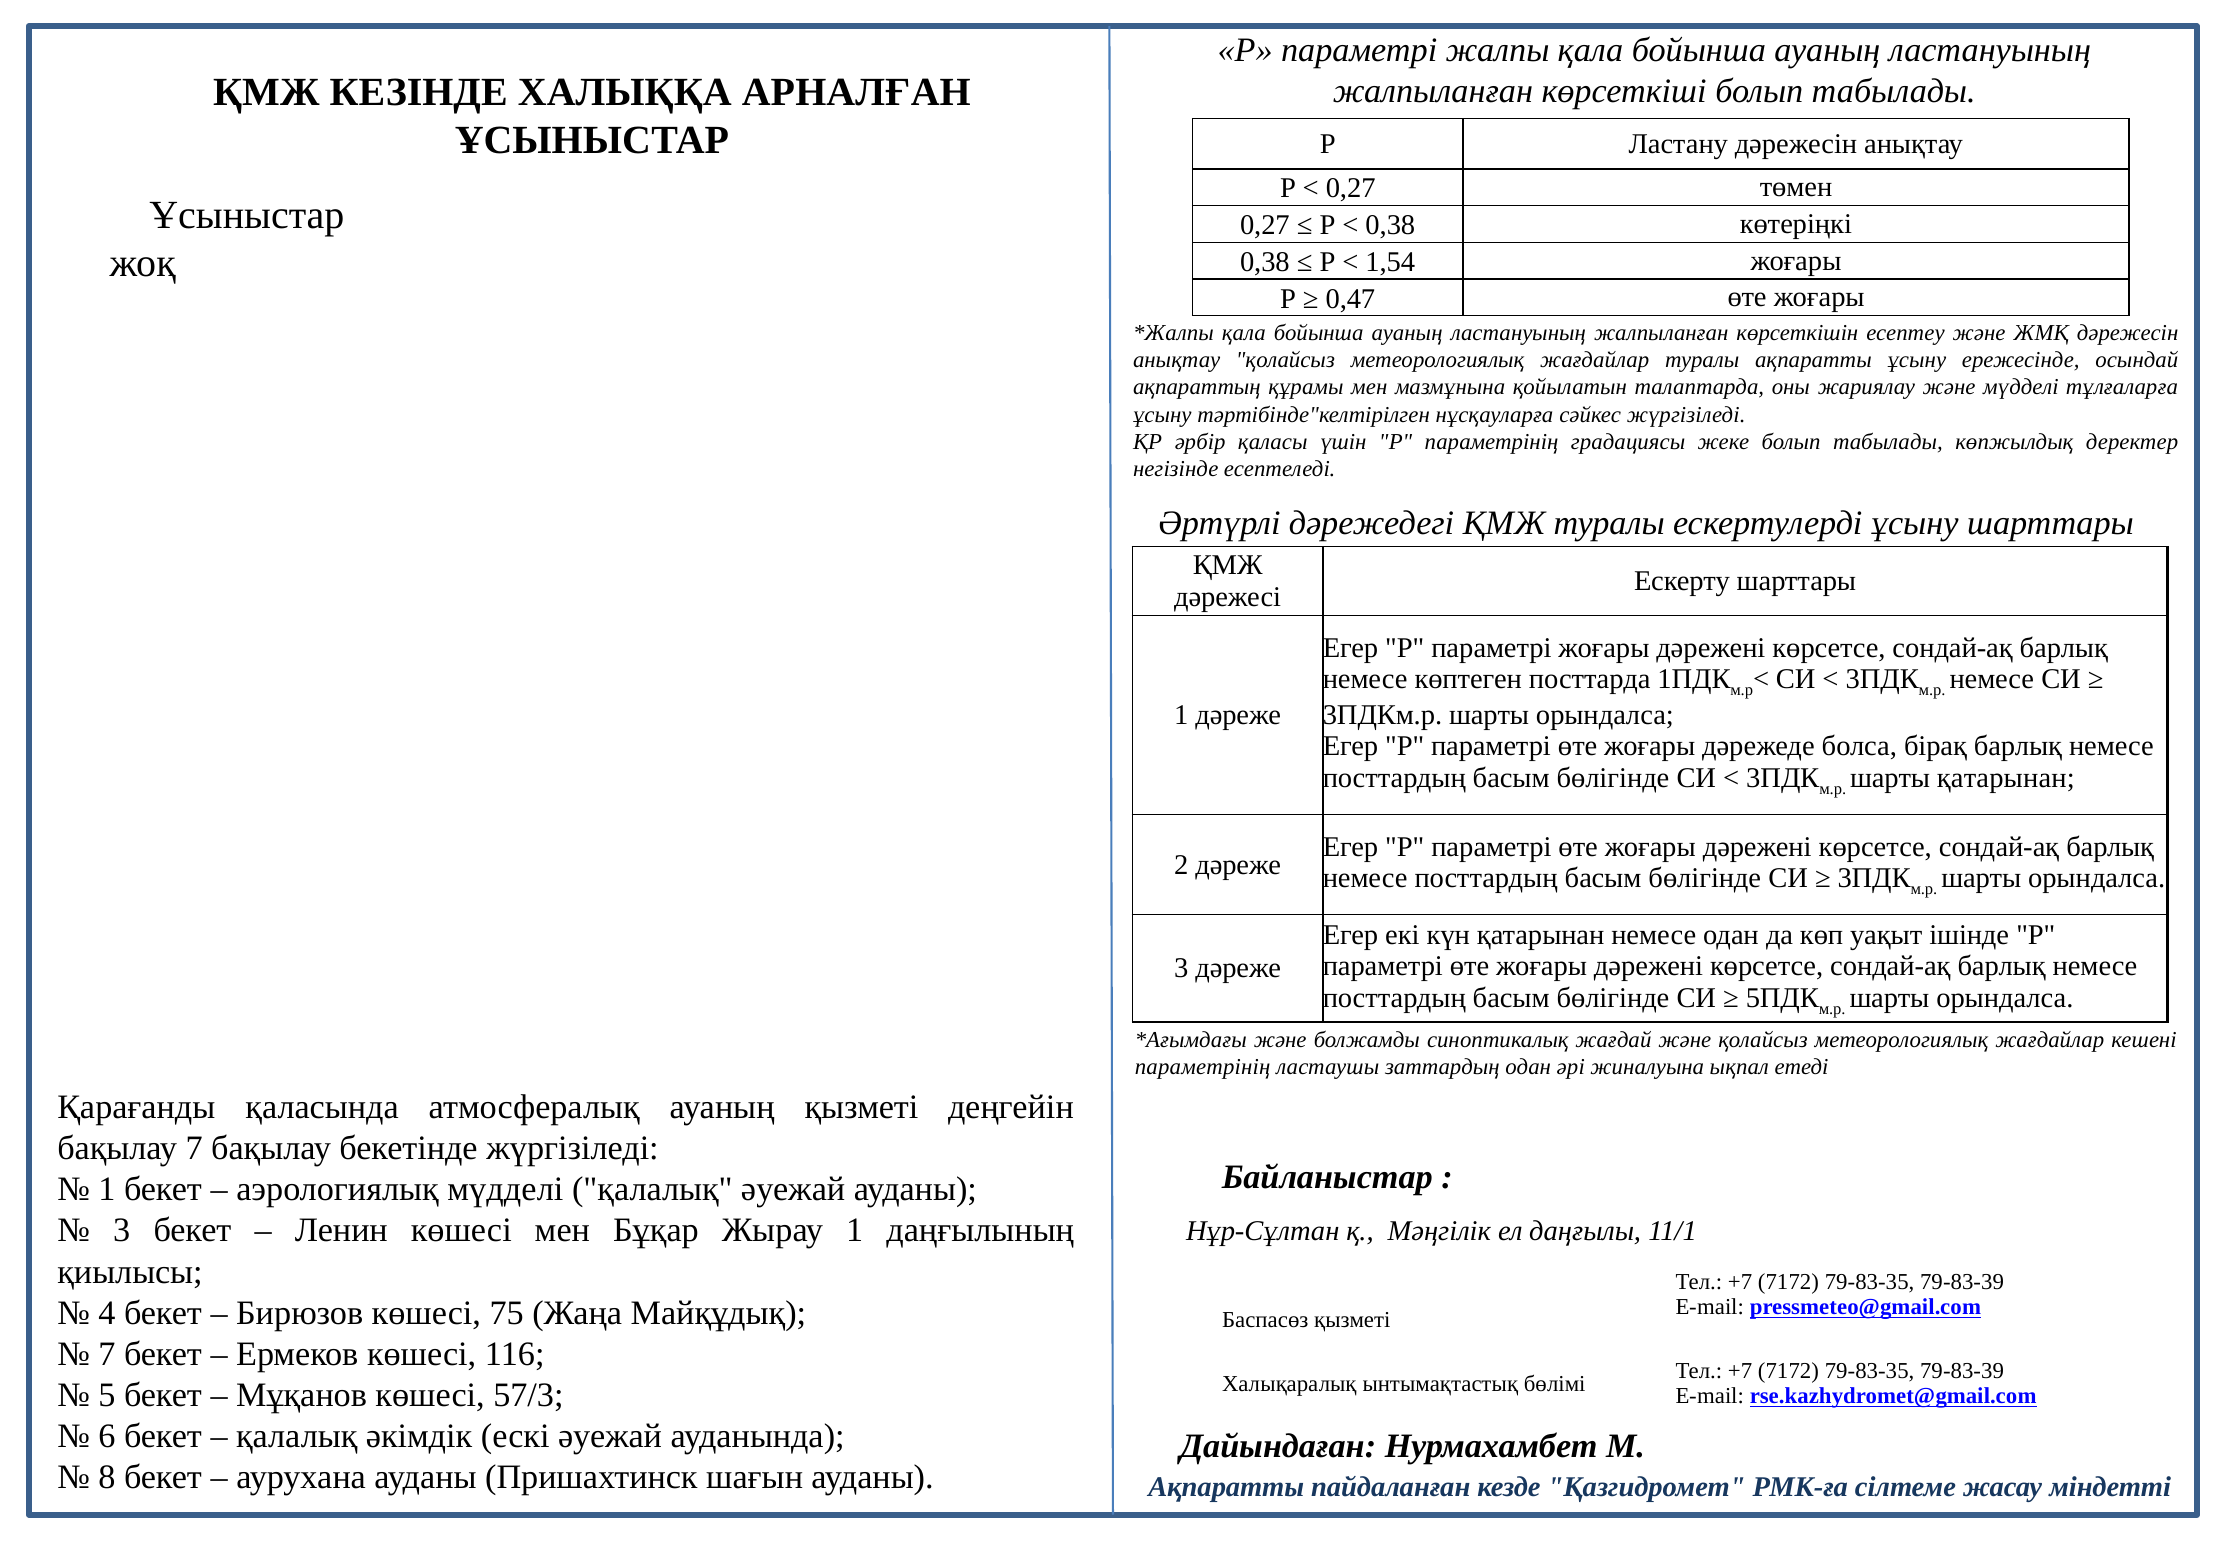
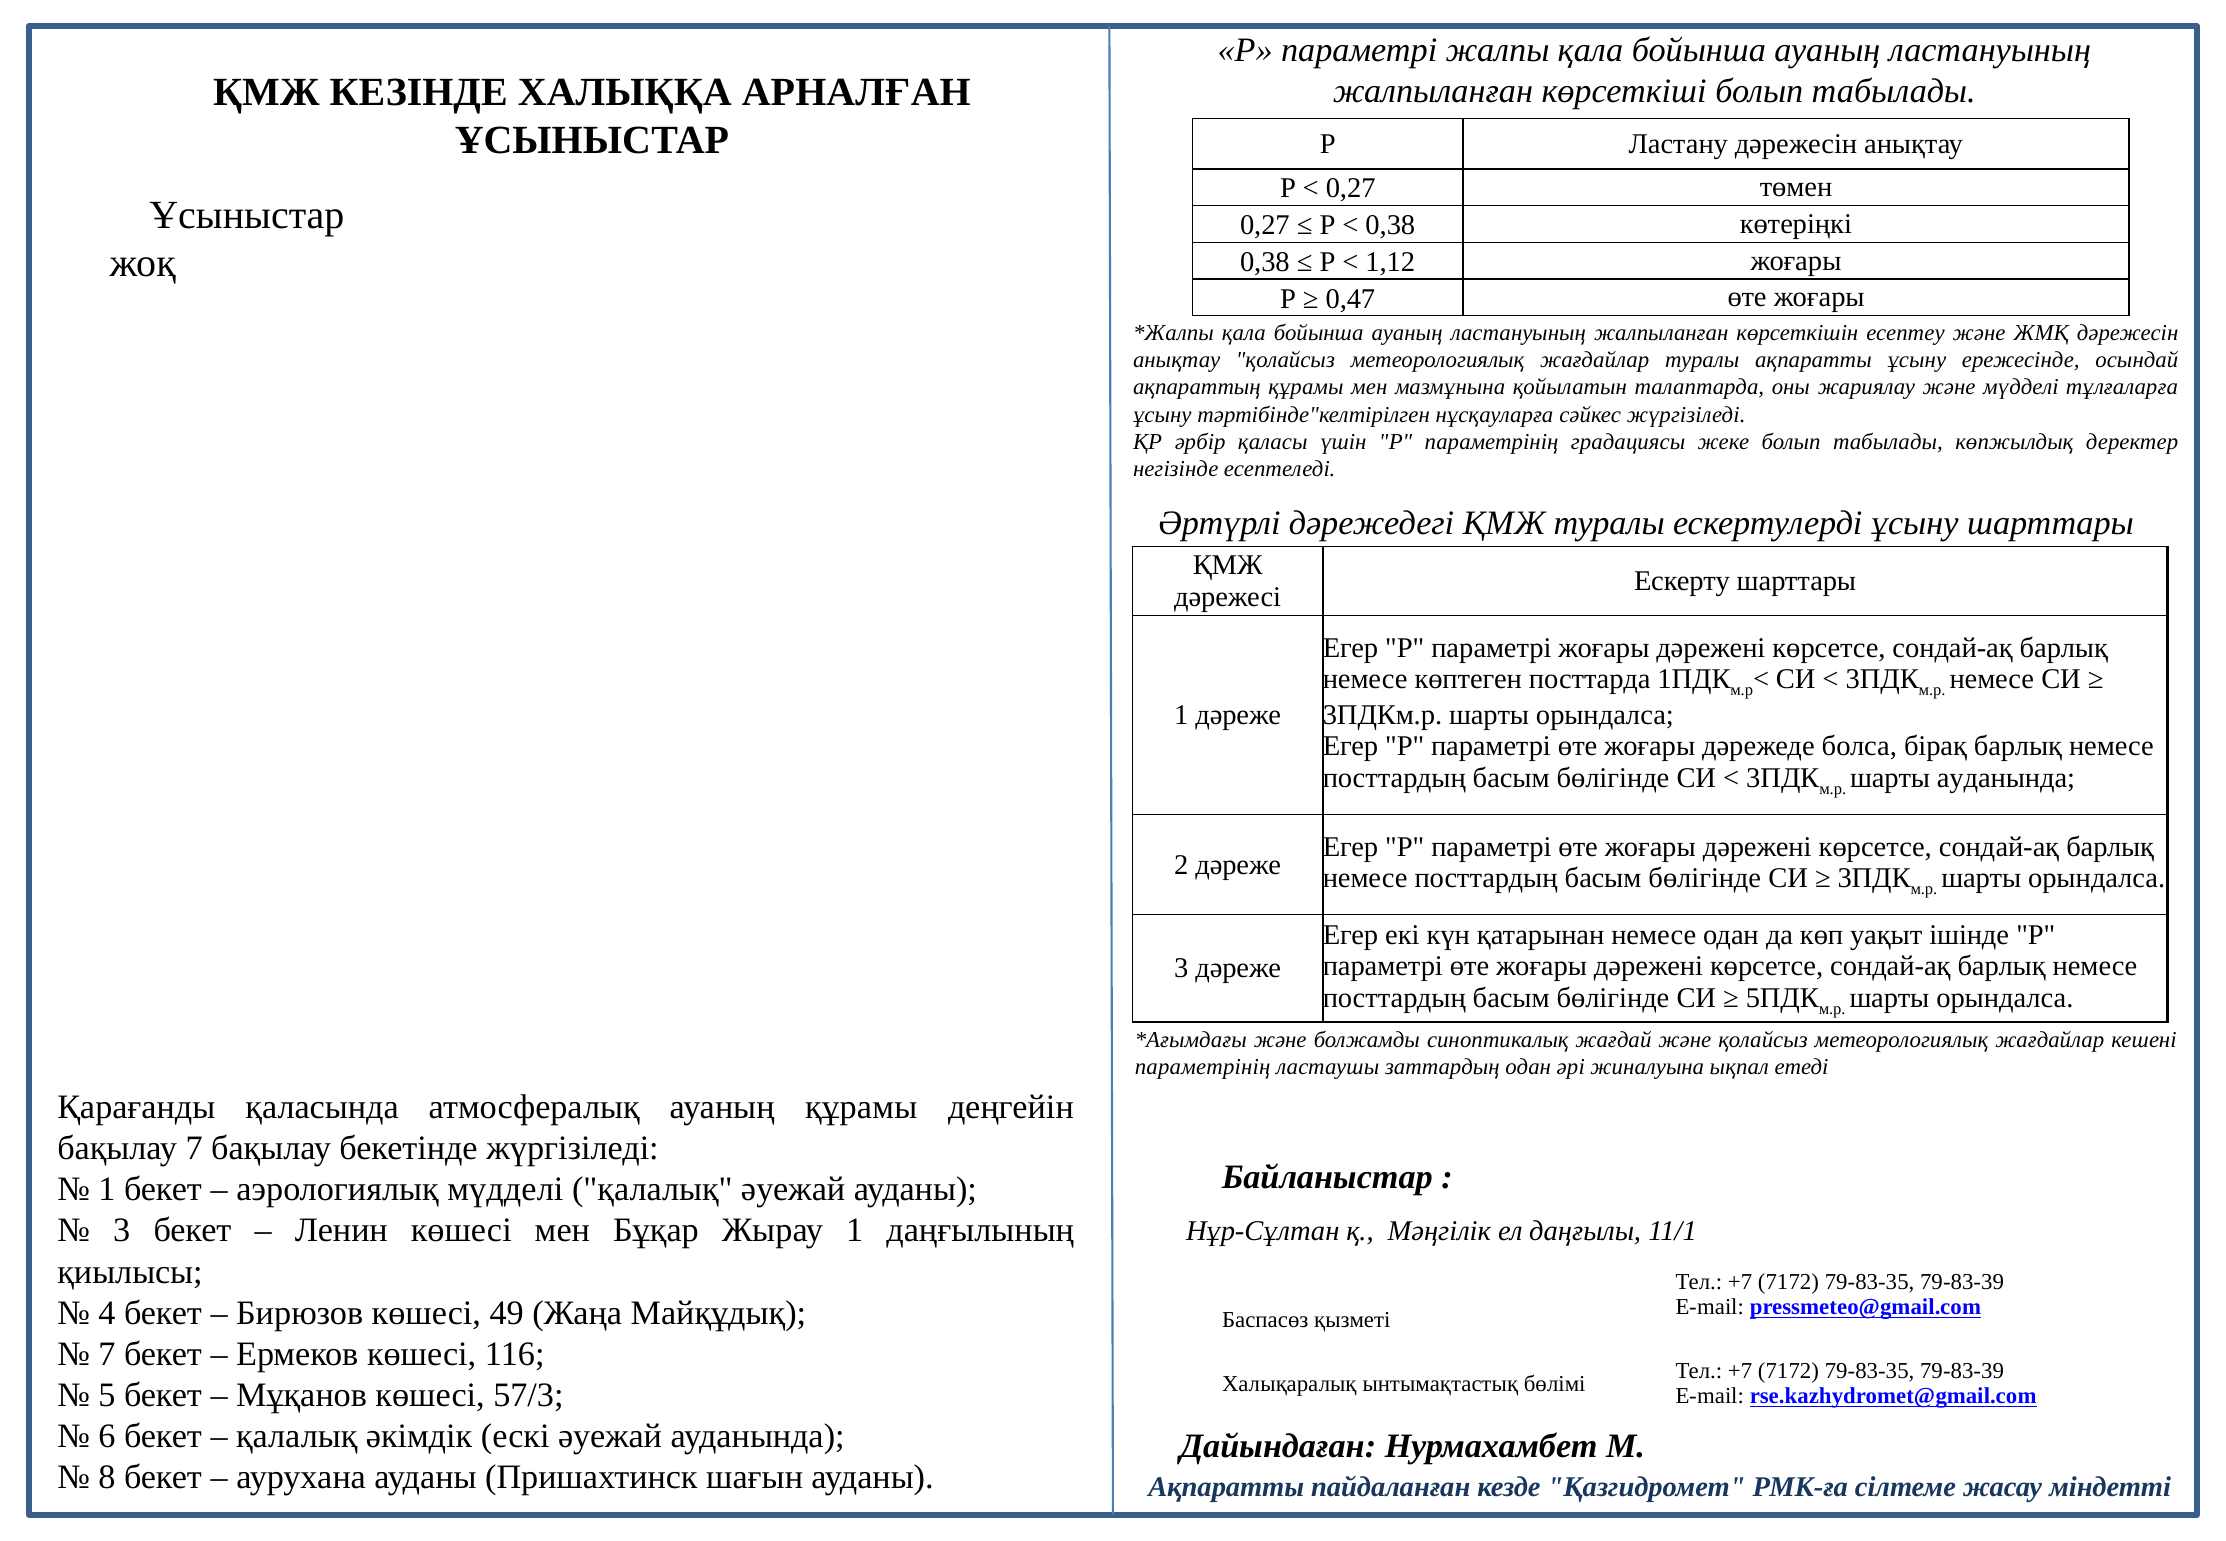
1,54: 1,54 -> 1,12
шарты қатарынан: қатарынан -> ауданында
ауаның қызметі: қызметі -> құрамы
75: 75 -> 49
